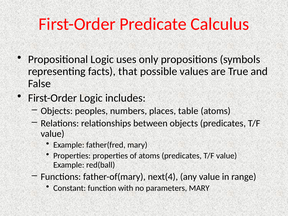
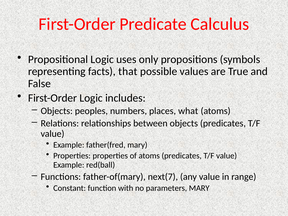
table: table -> what
next(4: next(4 -> next(7
